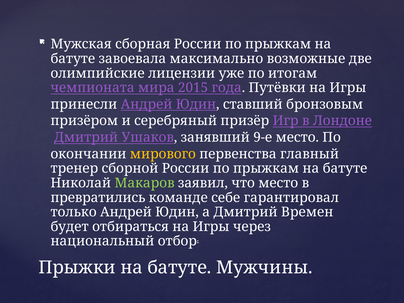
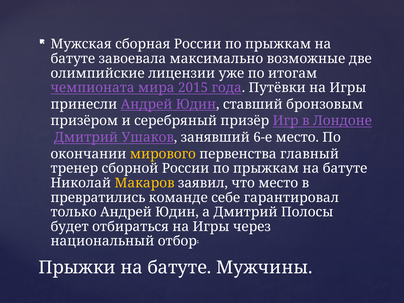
9-е: 9-е -> 6-е
Макаров colour: light green -> yellow
Времен: Времен -> Полосы
